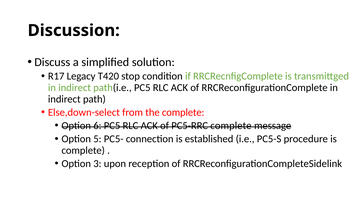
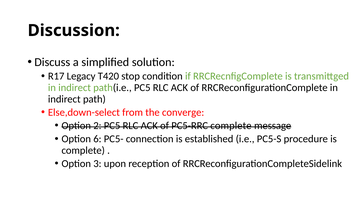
the complete: complete -> converge
6: 6 -> 2
5: 5 -> 6
